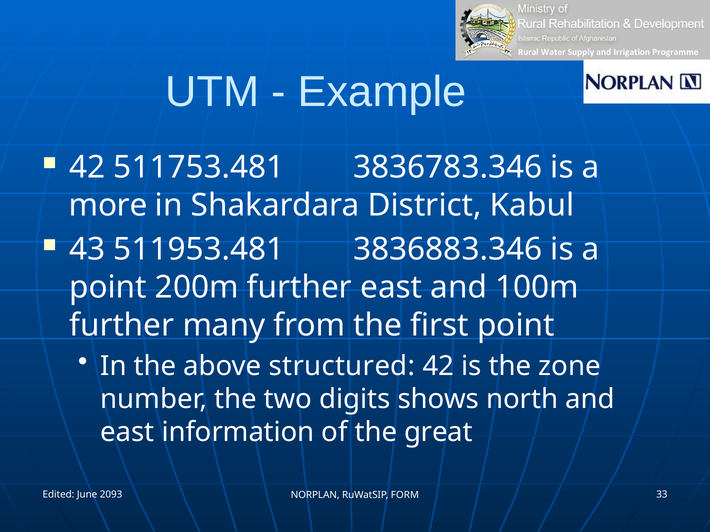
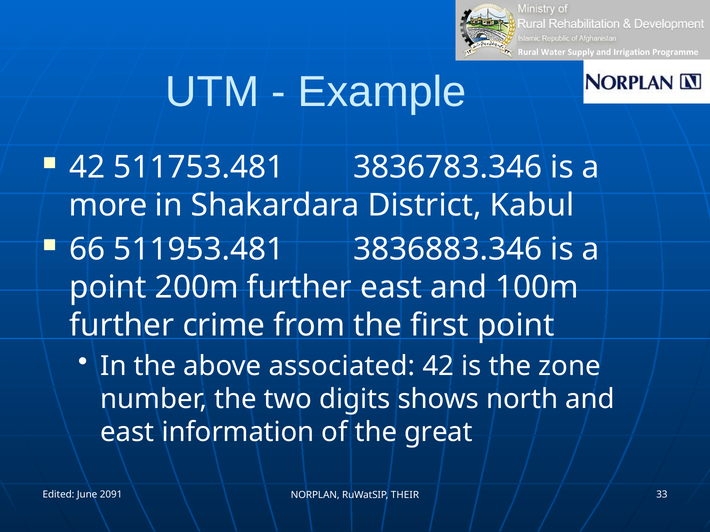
43: 43 -> 66
many: many -> crime
structured: structured -> associated
2093: 2093 -> 2091
FORM: FORM -> THEIR
